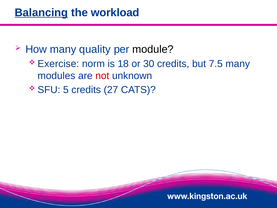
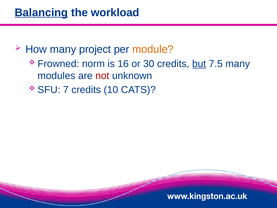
quality: quality -> project
module colour: black -> orange
Exercise: Exercise -> Frowned
18: 18 -> 16
but underline: none -> present
5: 5 -> 7
27: 27 -> 10
